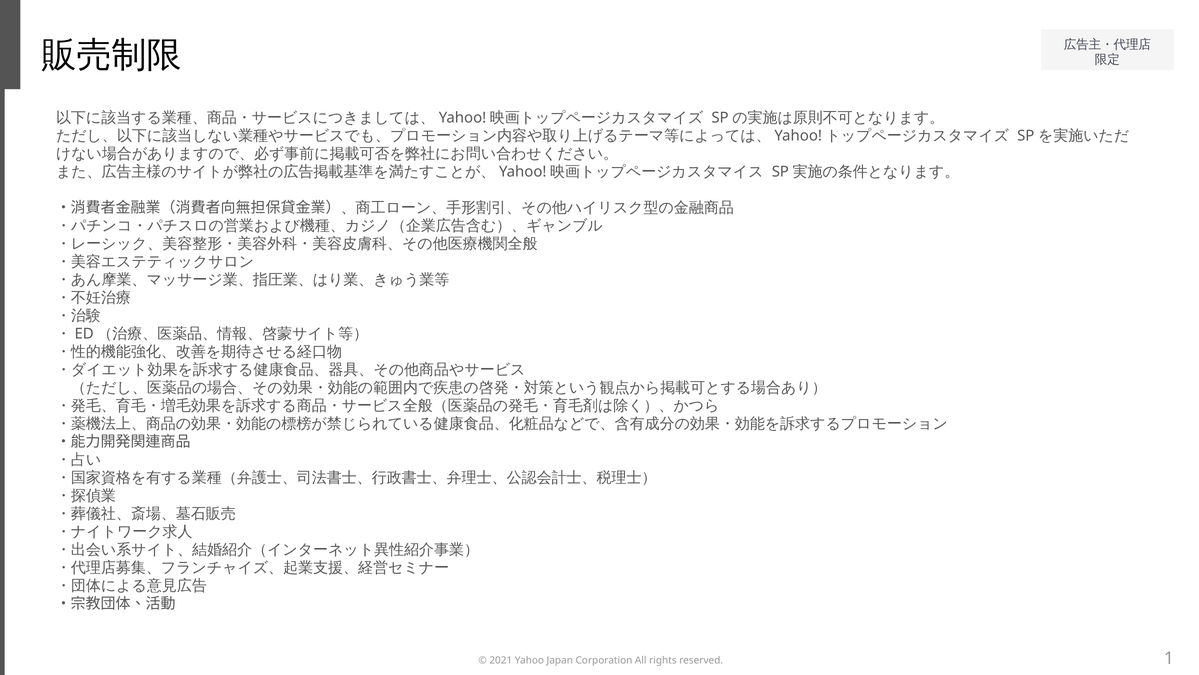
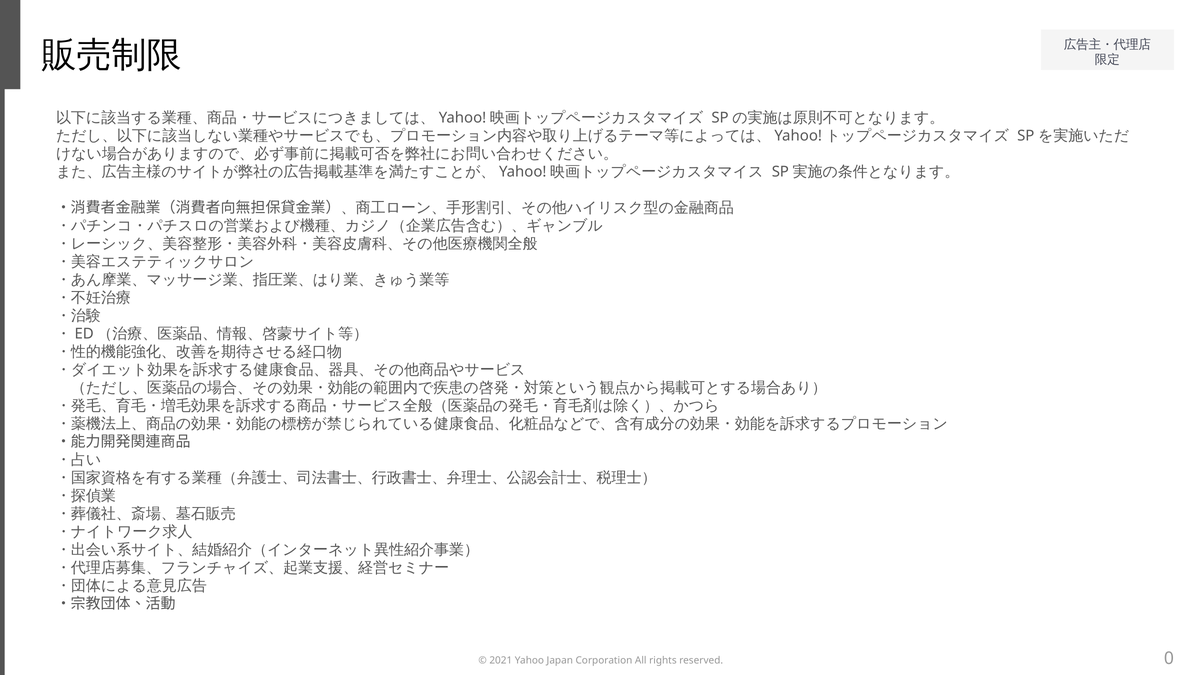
1: 1 -> 0
